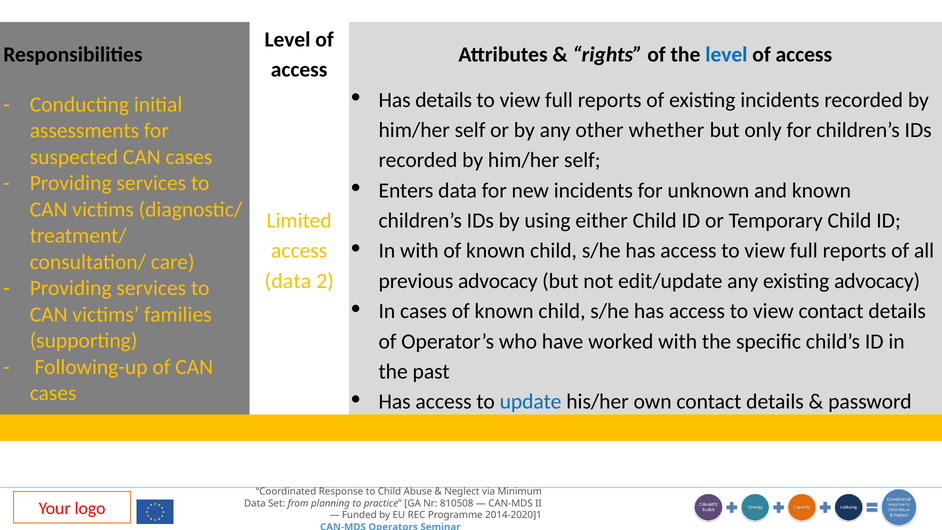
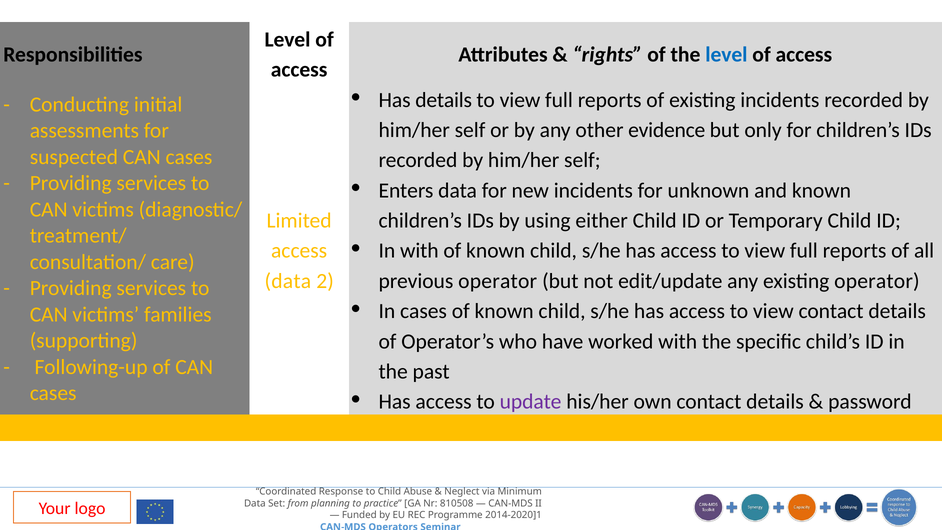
whether: whether -> evidence
previous advocacy: advocacy -> operator
existing advocacy: advocacy -> operator
update colour: blue -> purple
